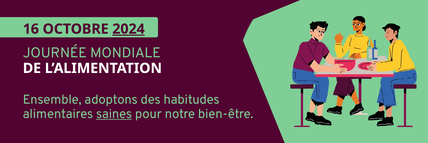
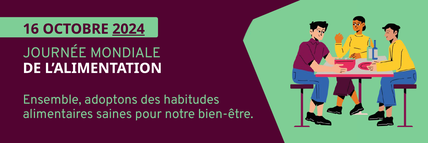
saines underline: present -> none
